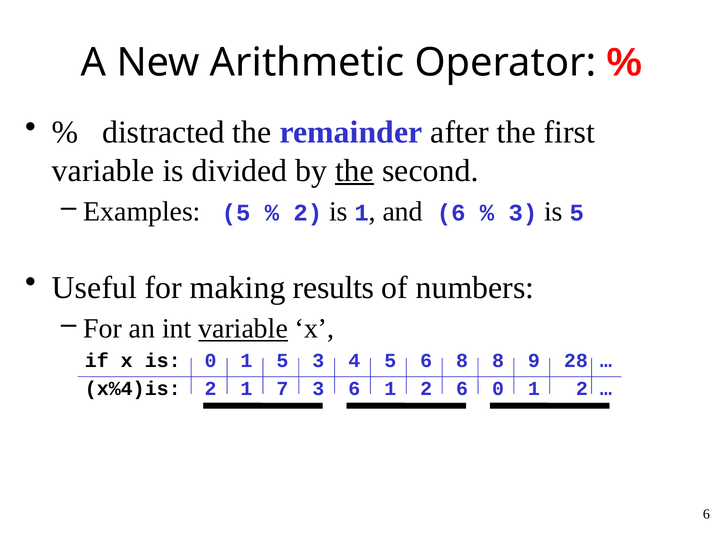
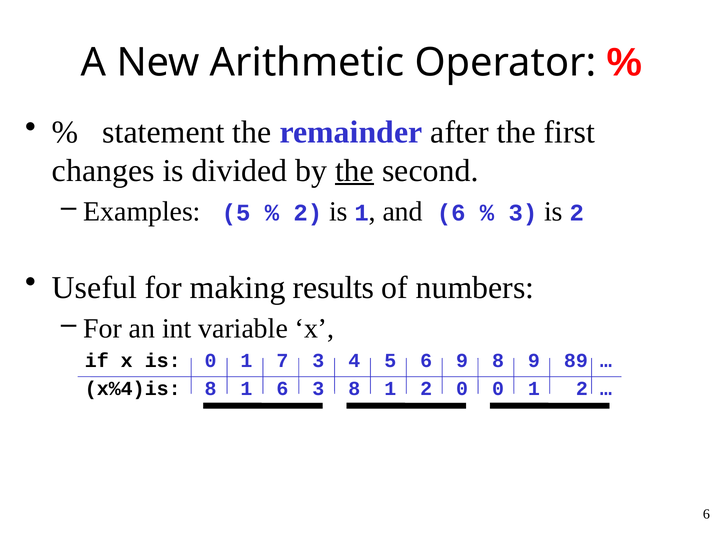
distracted: distracted -> statement
variable at (103, 171): variable -> changes
is 5: 5 -> 2
variable at (243, 329) underline: present -> none
1 5: 5 -> 7
6 8: 8 -> 9
28: 28 -> 89
x%4)is 2: 2 -> 8
1 7: 7 -> 6
3 6: 6 -> 8
2 6: 6 -> 0
